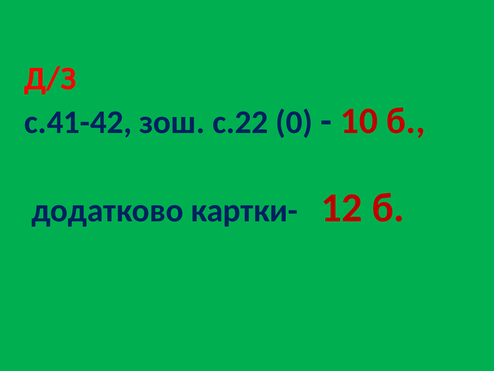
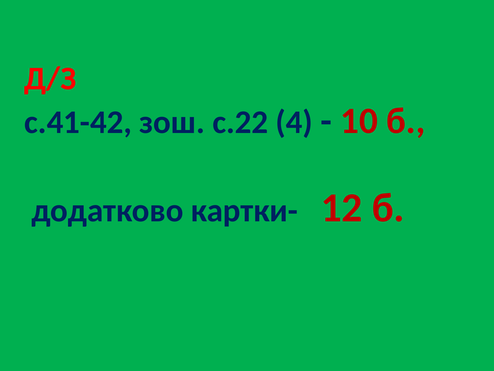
0: 0 -> 4
